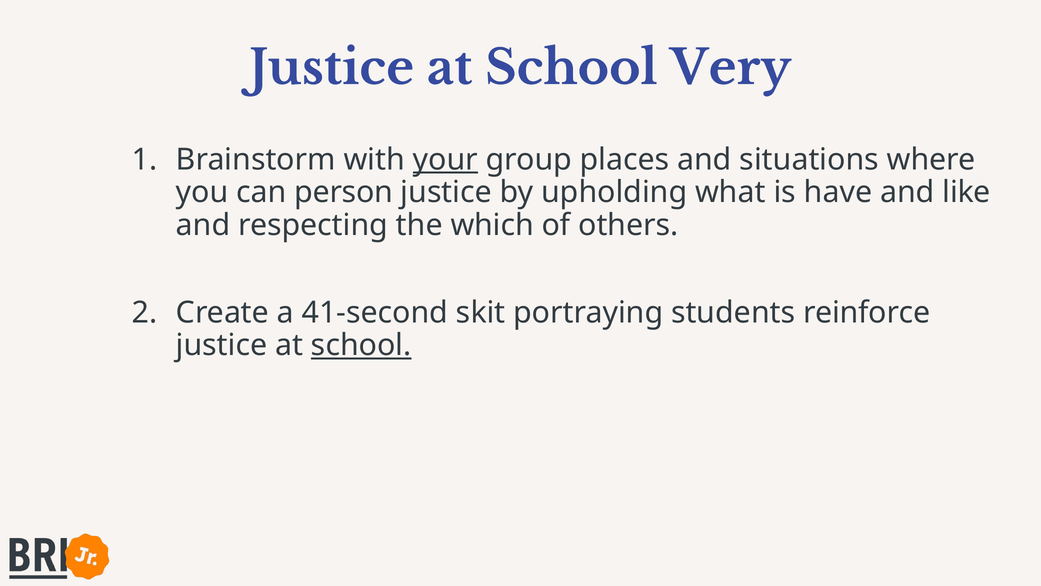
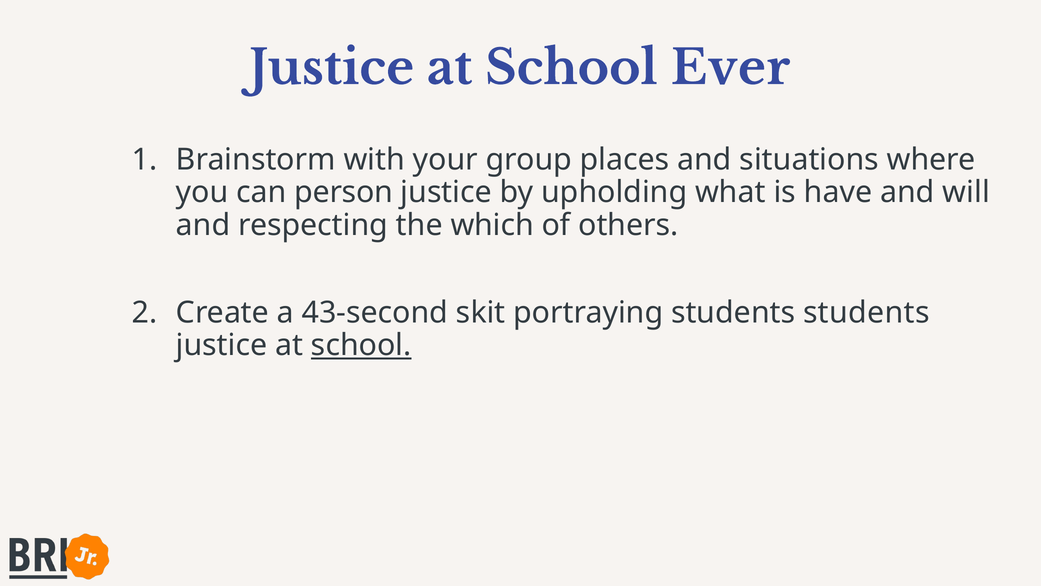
Very: Very -> Ever
your underline: present -> none
like: like -> will
41-second: 41-second -> 43-second
students reinforce: reinforce -> students
